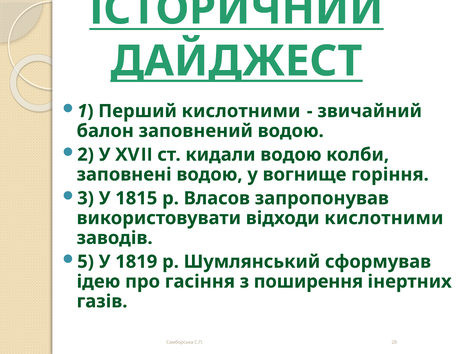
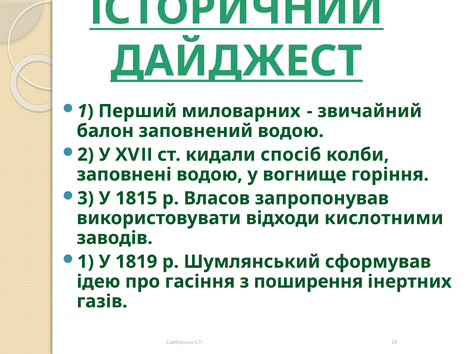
Перший кислотними: кислотними -> миловарних
кидали водою: водою -> спосіб
5 at (86, 262): 5 -> 1
